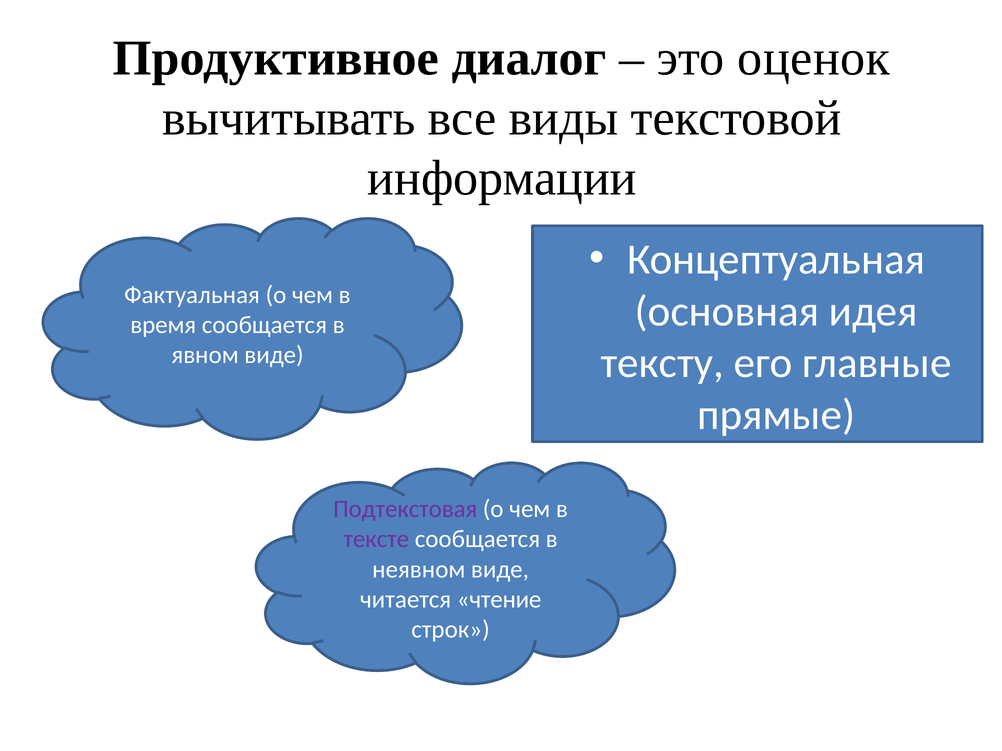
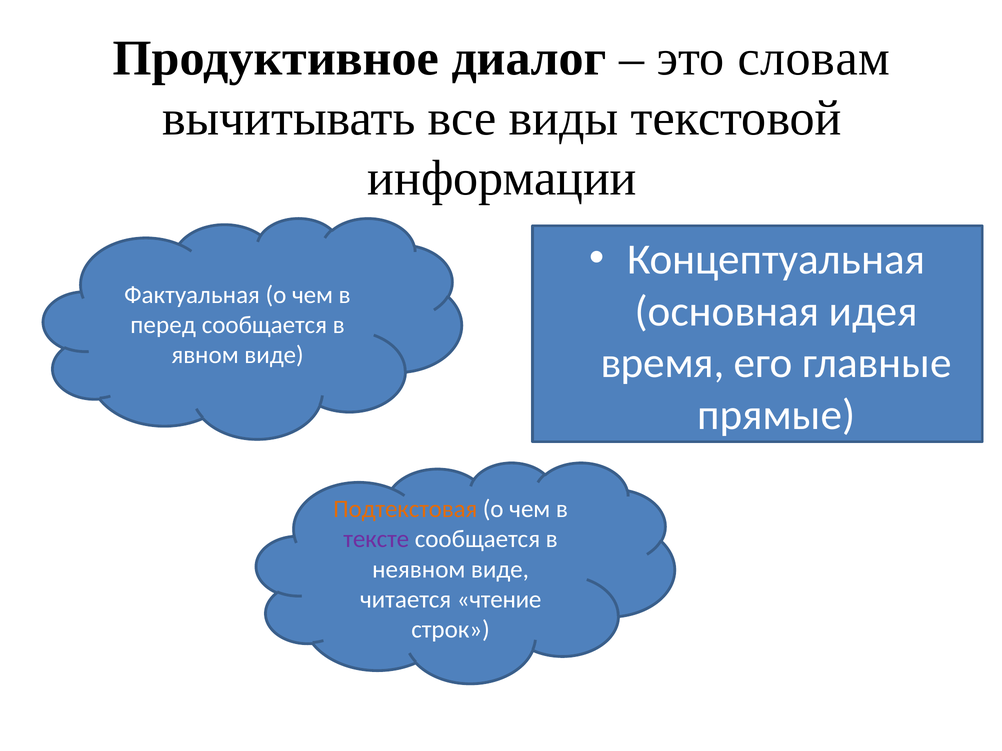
оценок: оценок -> словам
время: время -> перед
тексту: тексту -> время
Подтекстовая colour: purple -> orange
